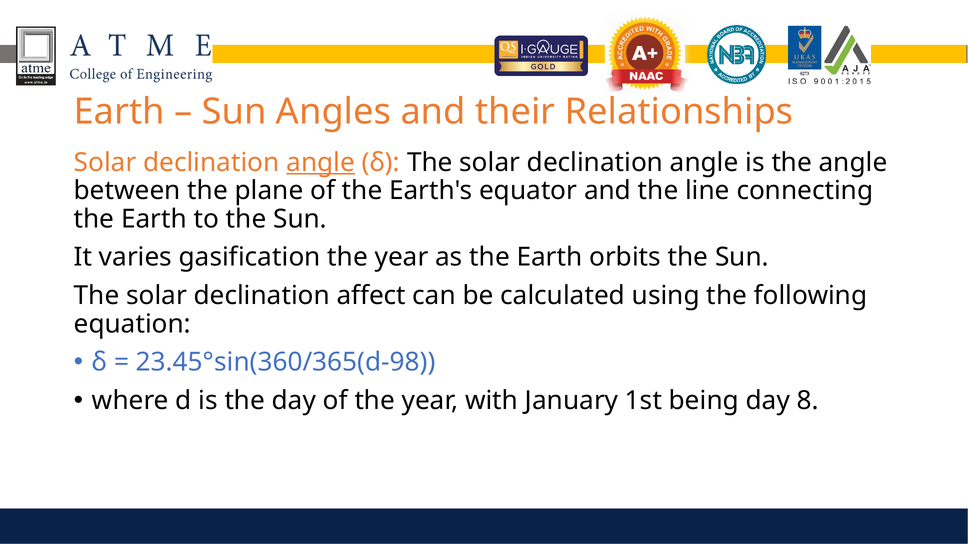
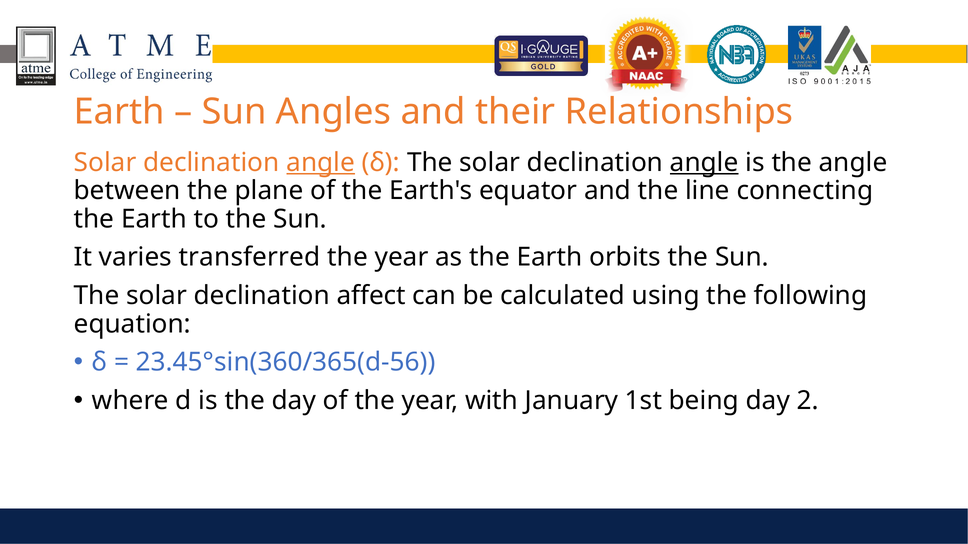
angle at (704, 163) underline: none -> present
gasification: gasification -> transferred
23.45°sin(360/365(d-98: 23.45°sin(360/365(d-98 -> 23.45°sin(360/365(d-56
8: 8 -> 2
